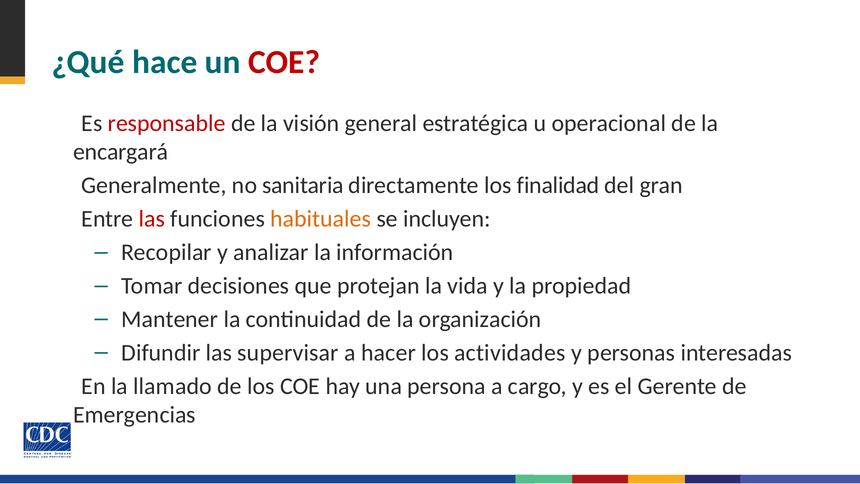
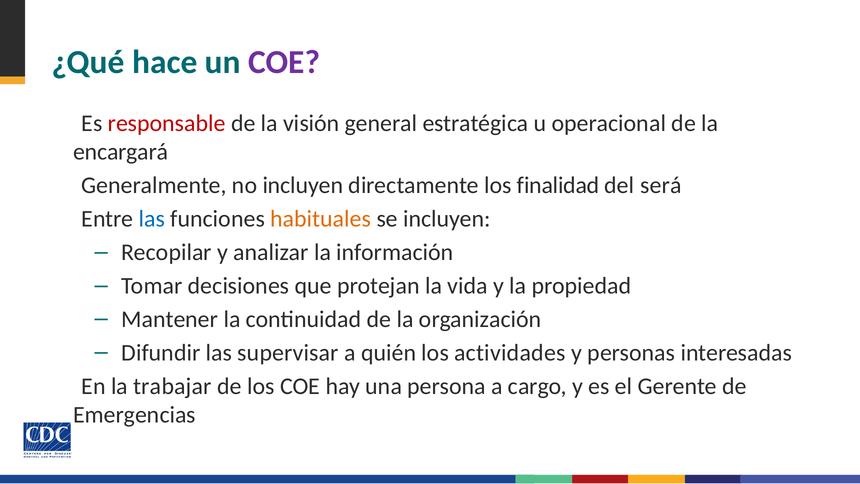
COE at (284, 62) colour: red -> purple
no sanitaria: sanitaria -> incluyen
gran: gran -> será
las at (152, 219) colour: red -> blue
hacer: hacer -> quién
llamado: llamado -> trabajar
